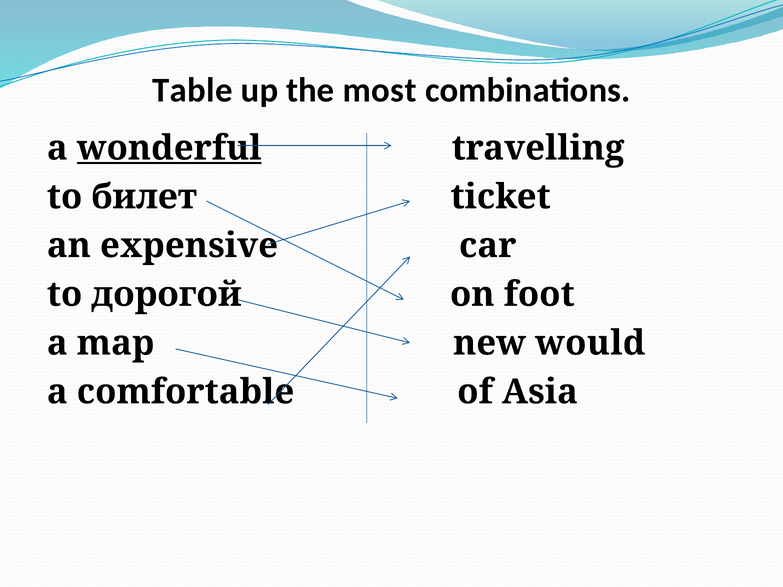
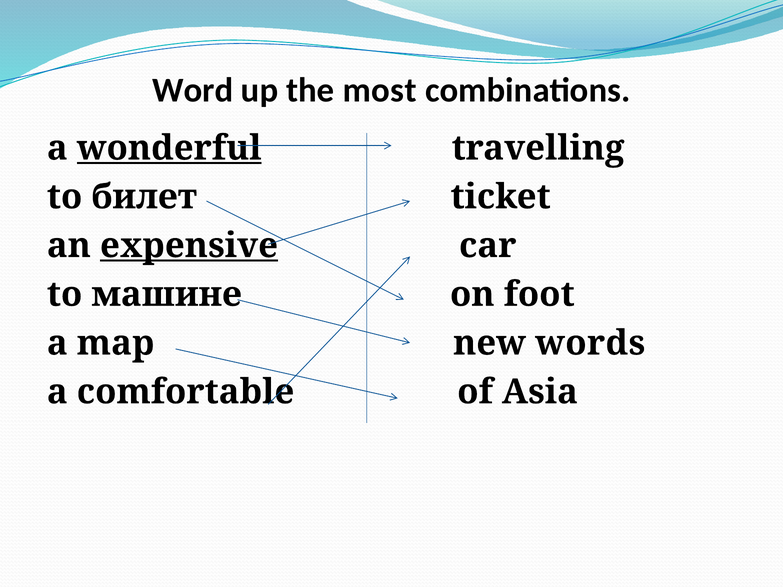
Table: Table -> Word
expensive underline: none -> present
дорогой: дорогой -> машине
would: would -> words
